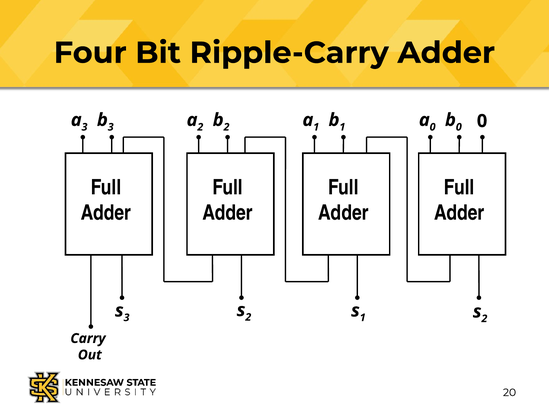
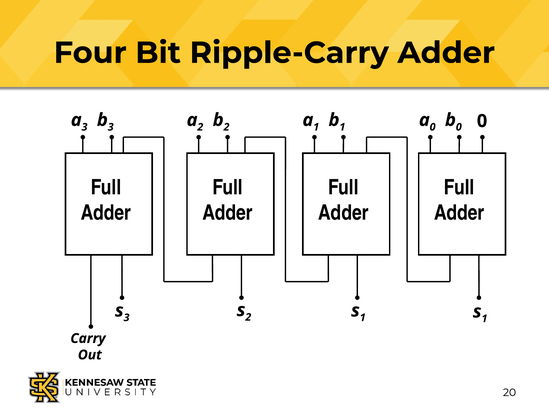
2 at (484, 319): 2 -> 1
